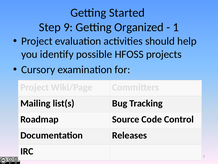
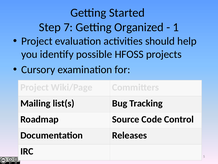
9: 9 -> 7
